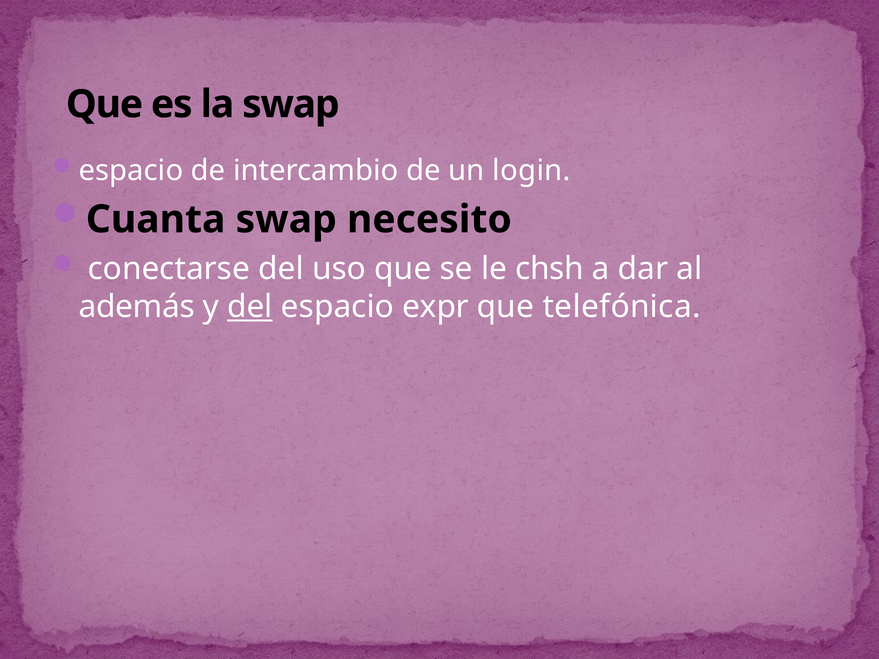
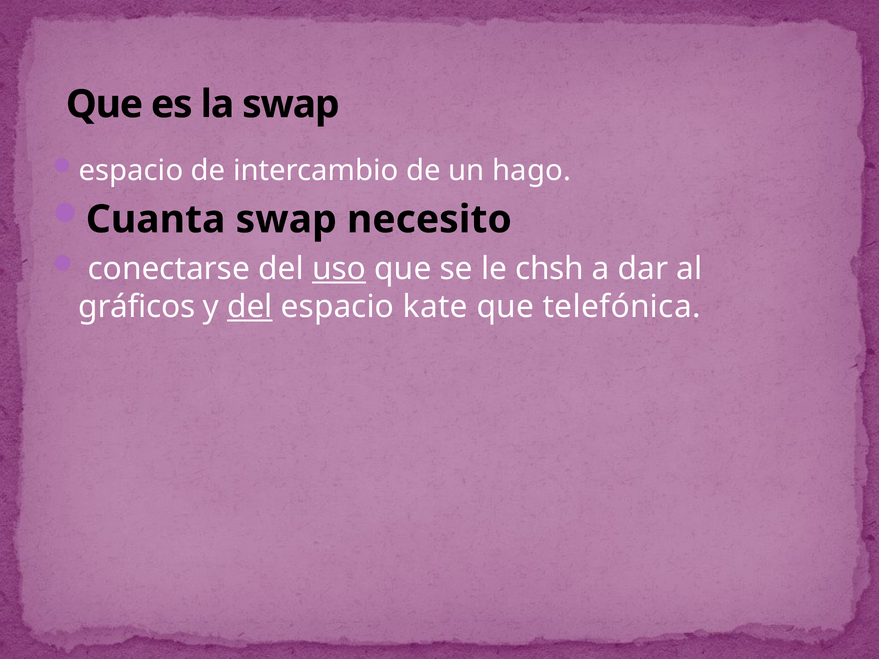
login: login -> hago
uso underline: none -> present
además: además -> gráficos
expr: expr -> kate
